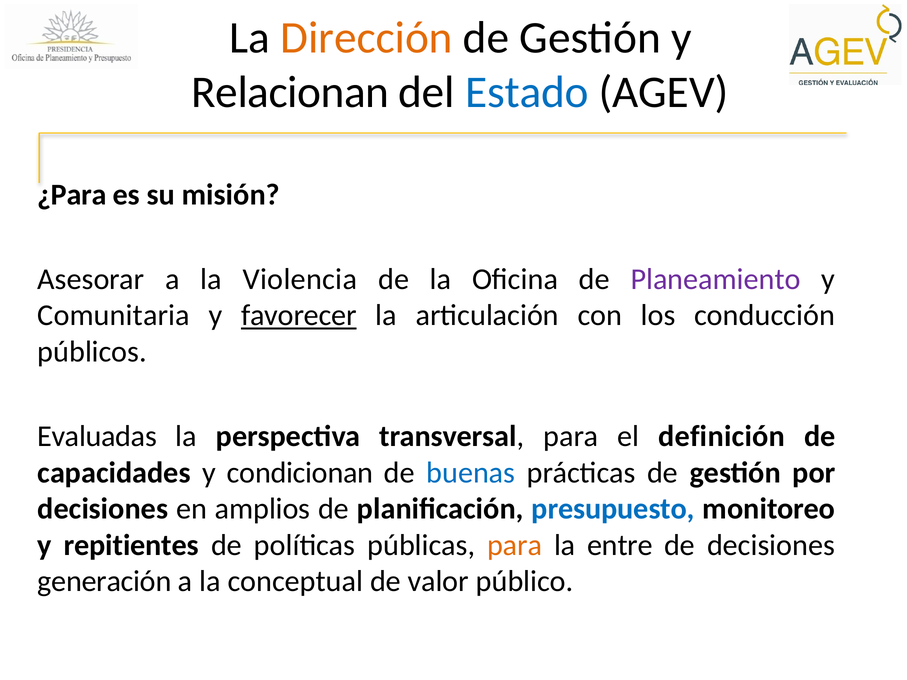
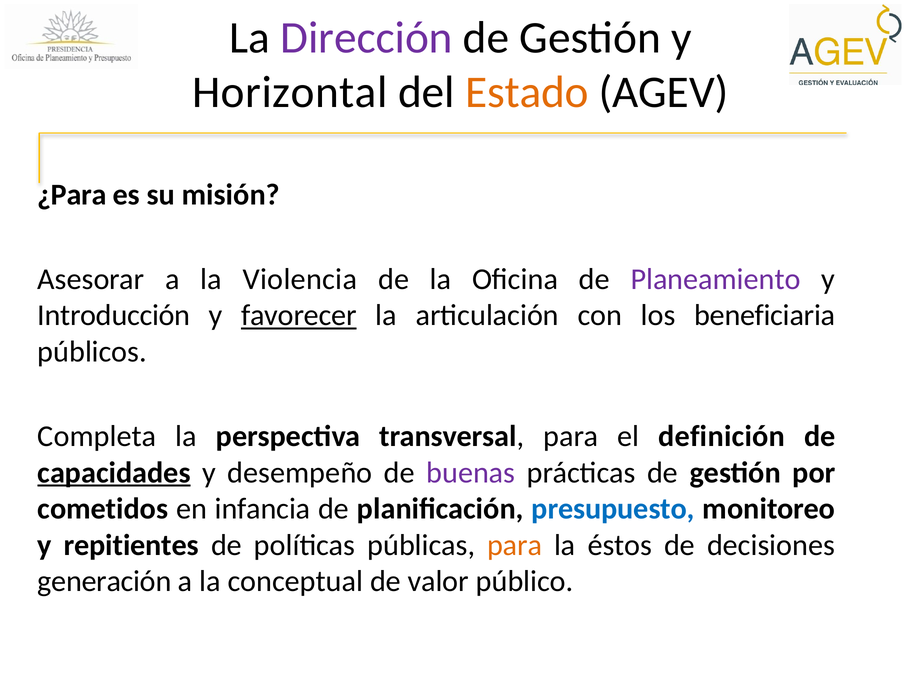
Dirección colour: orange -> purple
Relacionan: Relacionan -> Horizontal
Estado colour: blue -> orange
Comunitaria: Comunitaria -> Introducción
conducción: conducción -> beneficiaria
Evaluadas: Evaluadas -> Completa
capacidades underline: none -> present
condicionan: condicionan -> desempeño
buenas colour: blue -> purple
decisiones at (103, 509): decisiones -> cometidos
amplios: amplios -> infancia
entre: entre -> éstos
